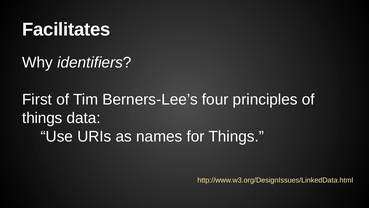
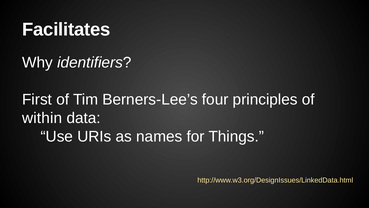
things at (42, 118): things -> within
